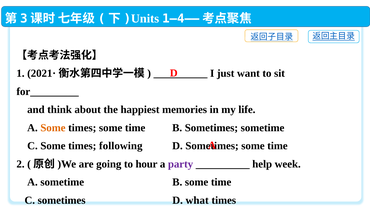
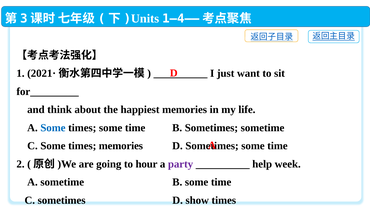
Some at (53, 128) colour: orange -> blue
times following: following -> memories
what: what -> show
